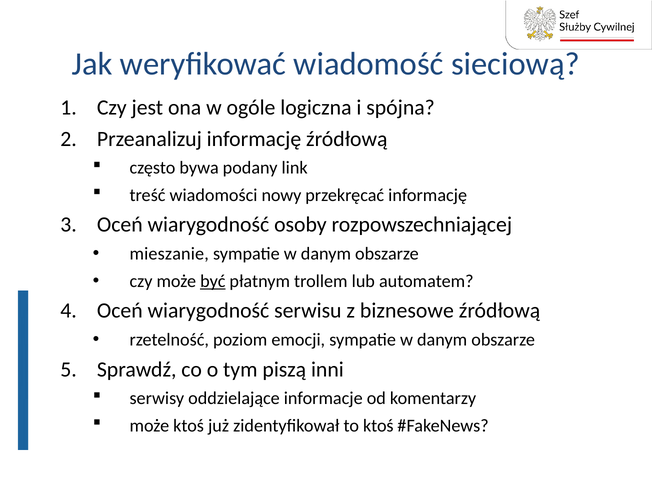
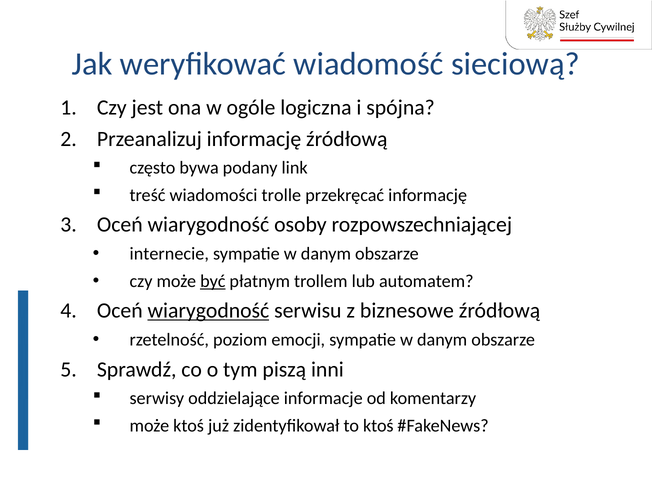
nowy: nowy -> trolle
mieszanie: mieszanie -> internecie
wiarygodność at (208, 311) underline: none -> present
